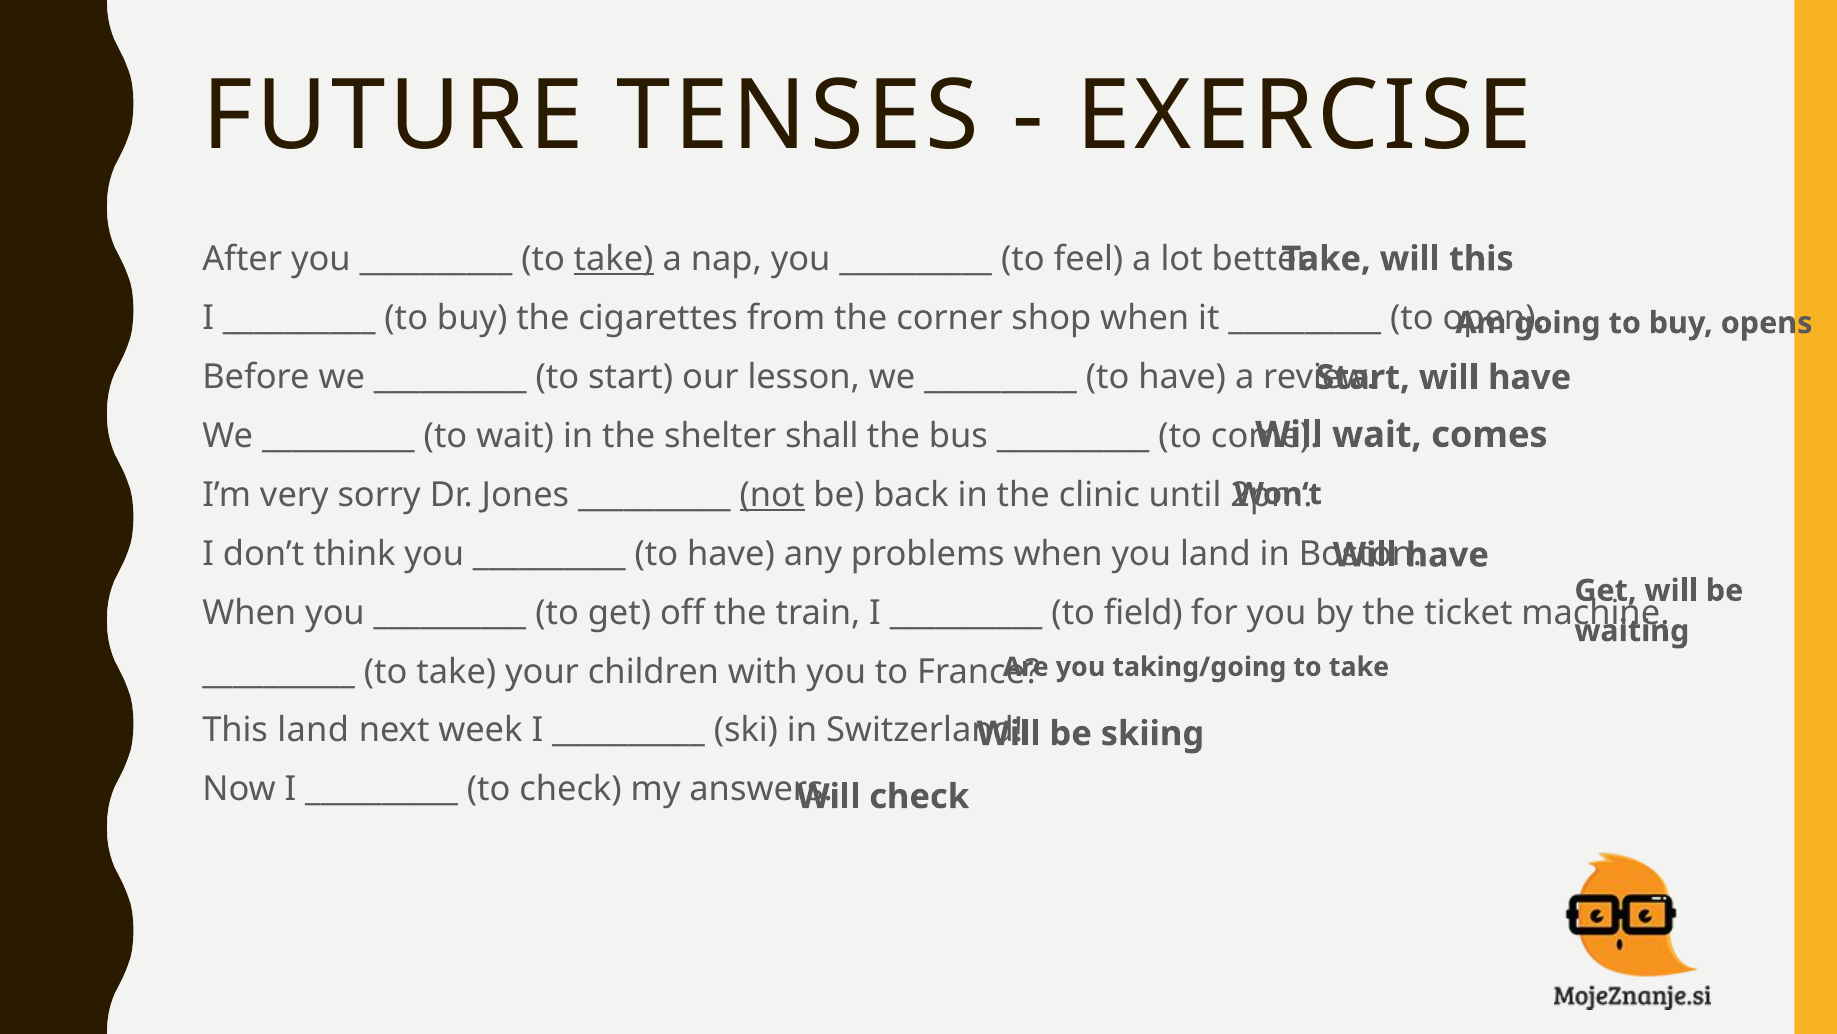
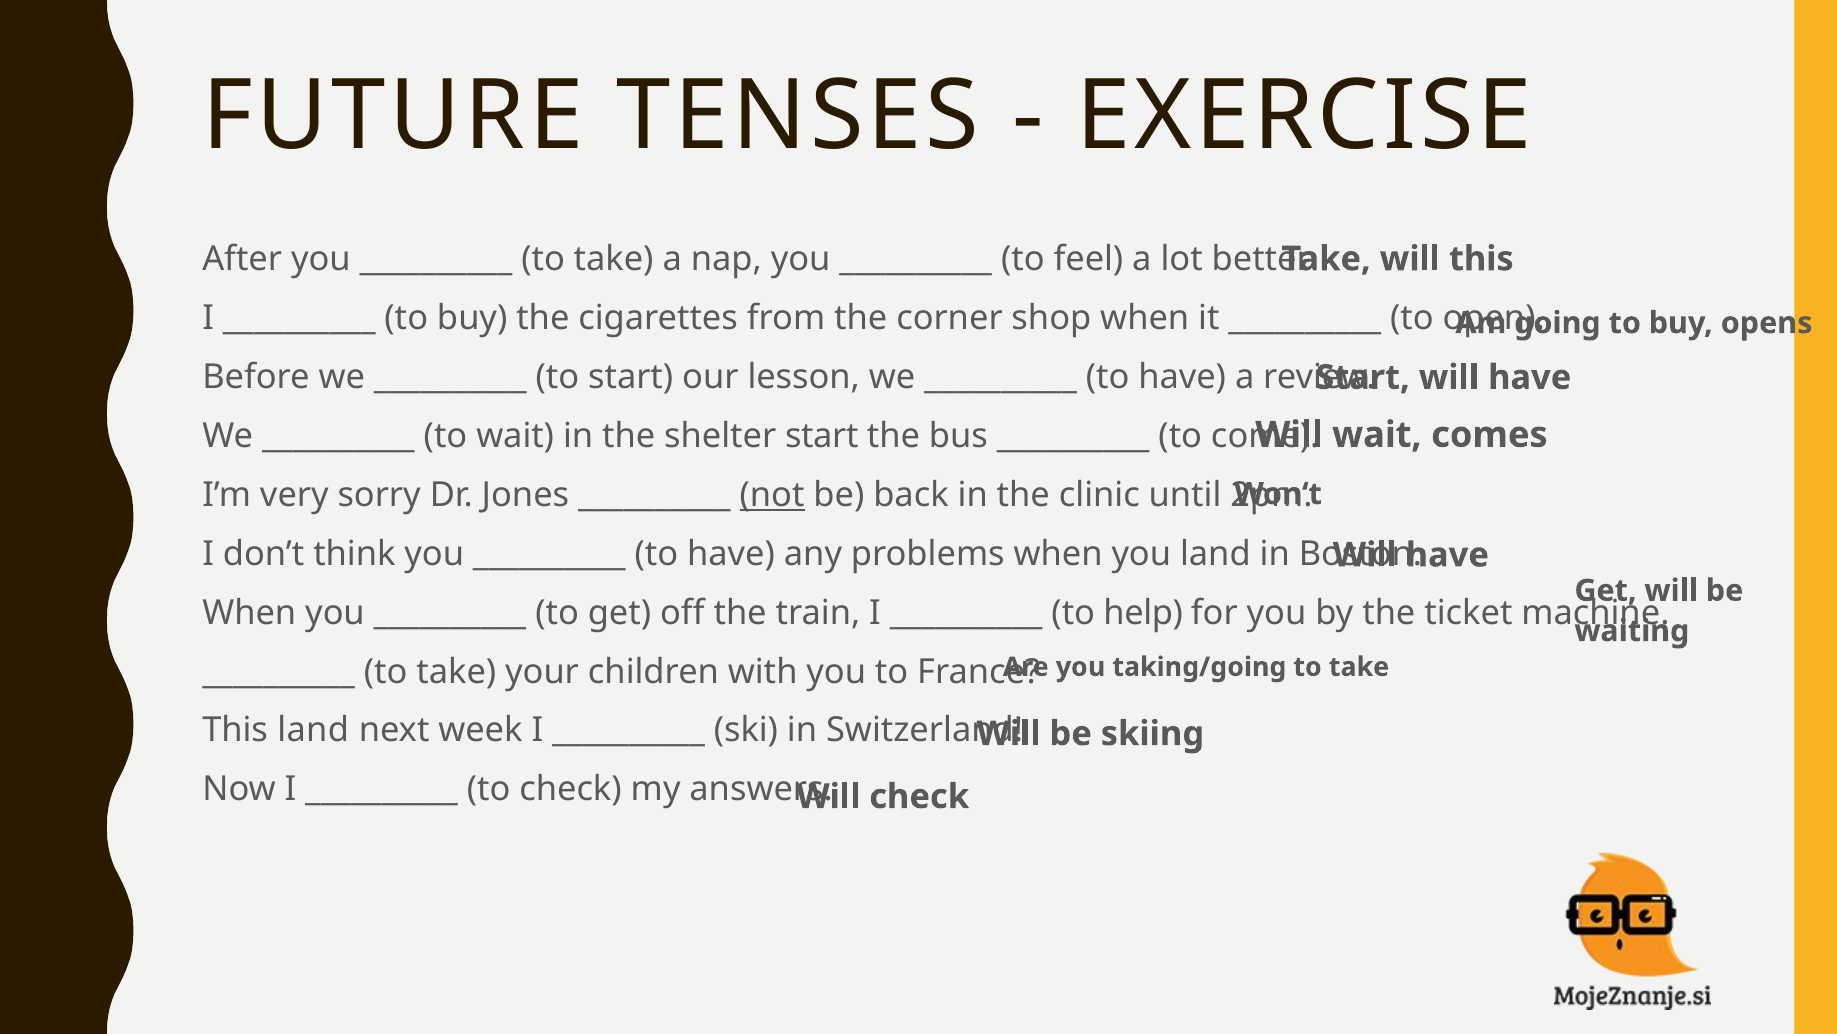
take at (614, 259) underline: present -> none
shelter shall: shall -> start
field: field -> help
